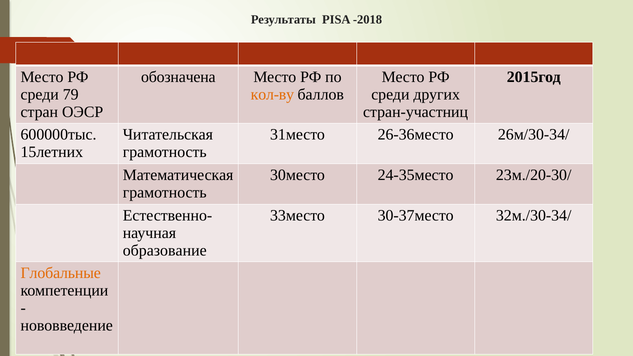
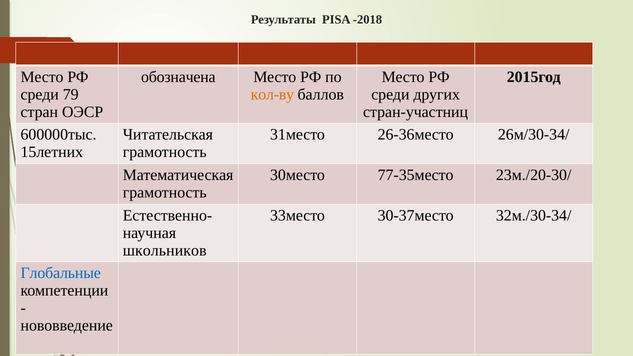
24-35место: 24-35место -> 77-35место
образование: образование -> школьников
Глобальные colour: orange -> blue
